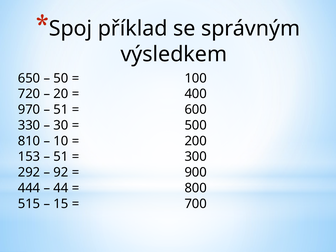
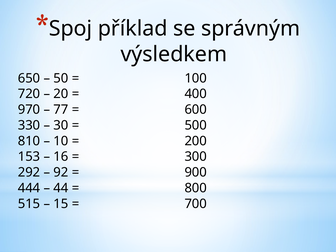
51 at (61, 110): 51 -> 77
51 at (61, 157): 51 -> 16
